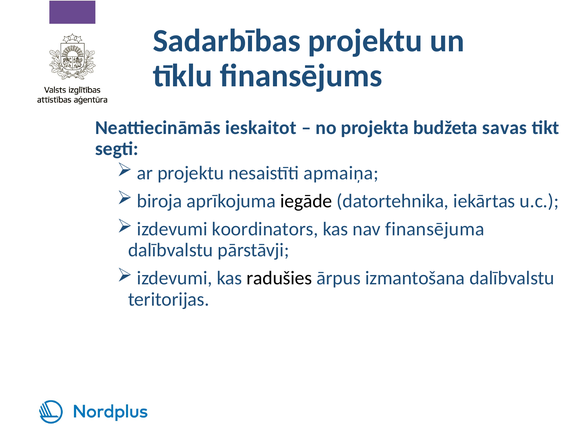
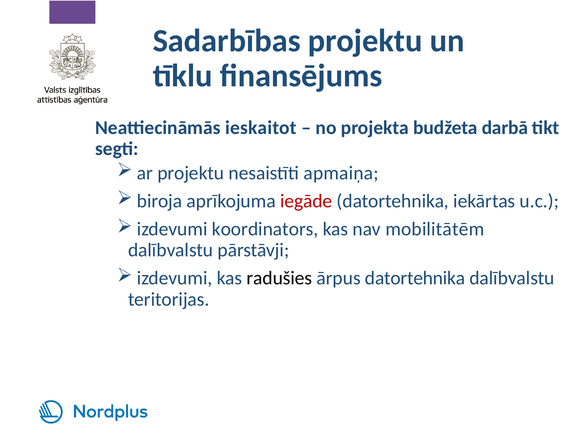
savas: savas -> darbā
iegāde colour: black -> red
finansējuma: finansējuma -> mobilitātēm
ārpus izmantošana: izmantošana -> datortehnika
